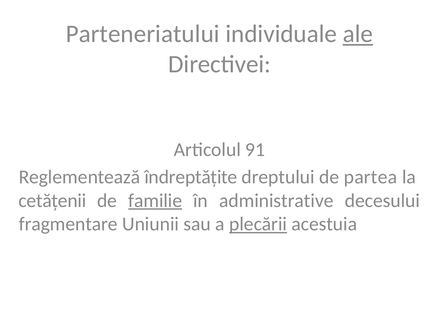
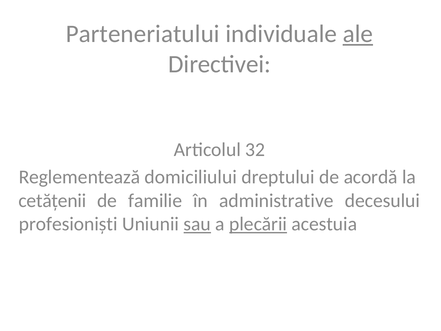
91: 91 -> 32
îndreptățite: îndreptățite -> domiciliului
partea: partea -> acordă
familie underline: present -> none
fragmentare: fragmentare -> profesioniști
sau underline: none -> present
